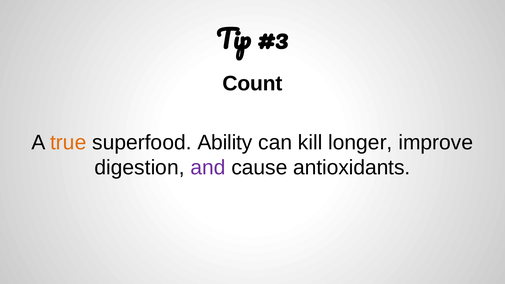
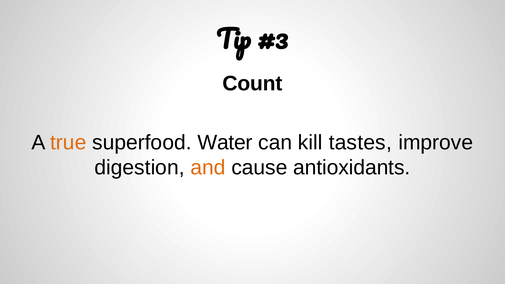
Ability: Ability -> Water
longer: longer -> tastes
and colour: purple -> orange
